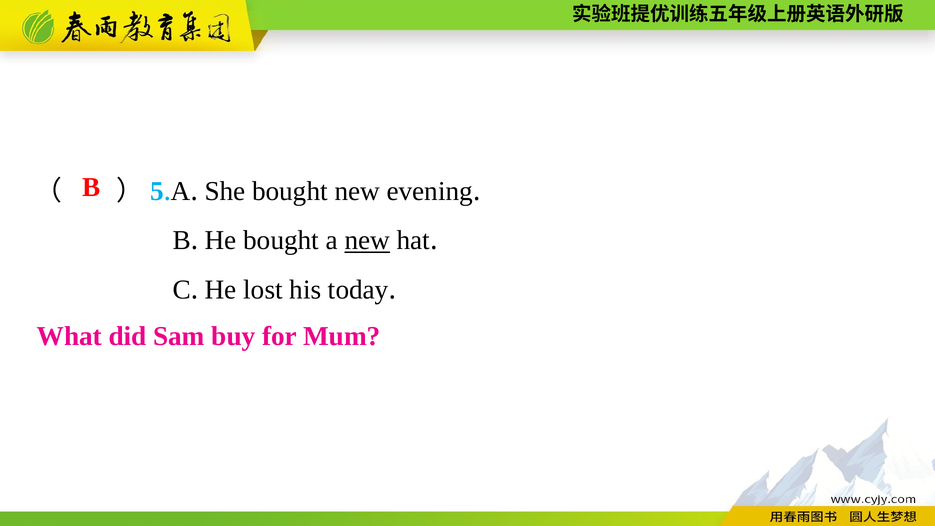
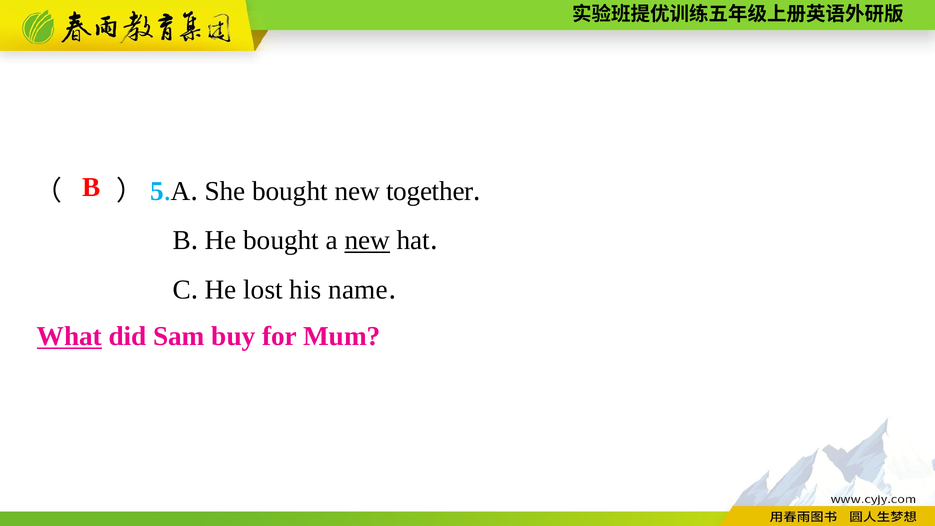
evening: evening -> together
today: today -> name
What underline: none -> present
